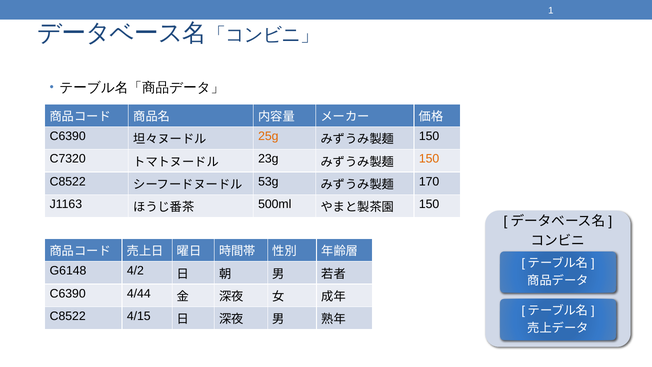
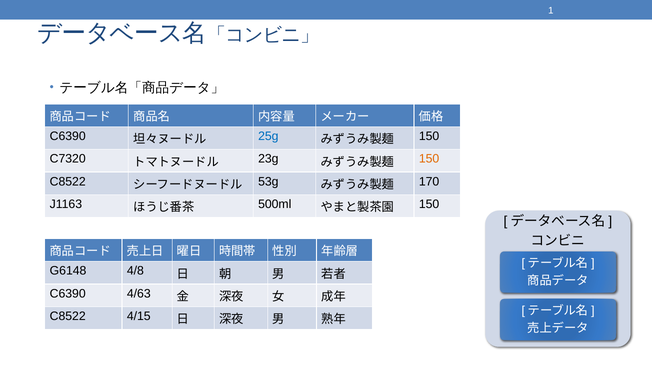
25g colour: orange -> blue
4/2: 4/2 -> 4/8
4/44: 4/44 -> 4/63
